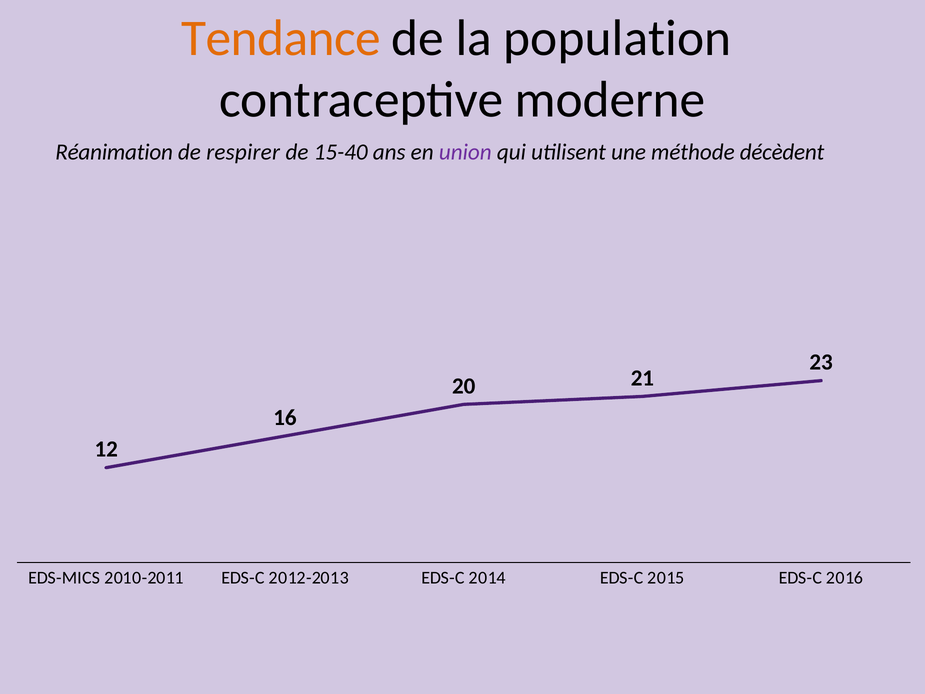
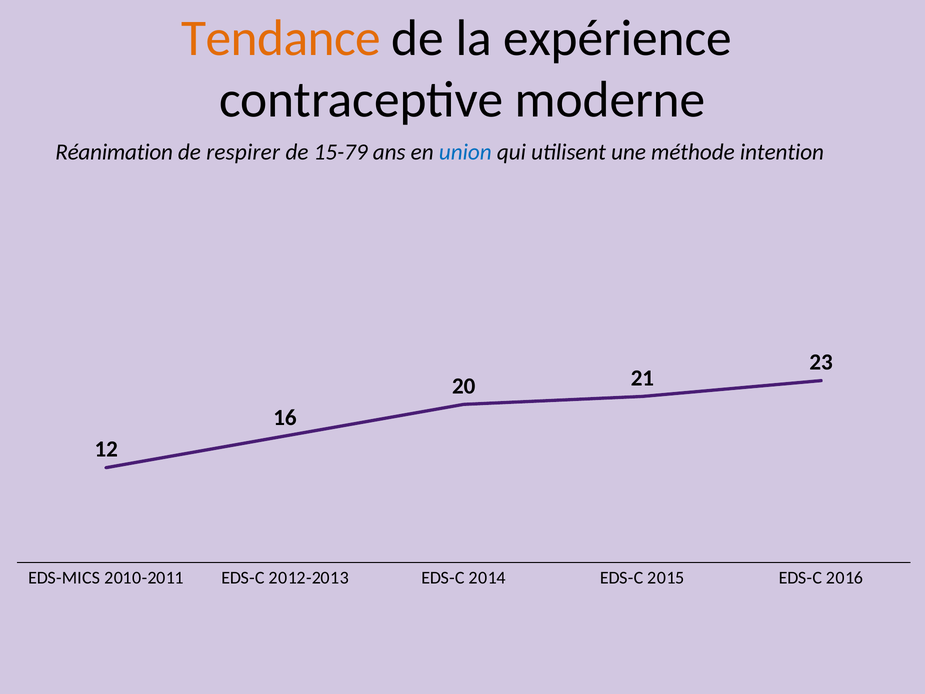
population: population -> expérience
15-40: 15-40 -> 15-79
union colour: purple -> blue
décèdent: décèdent -> intention
